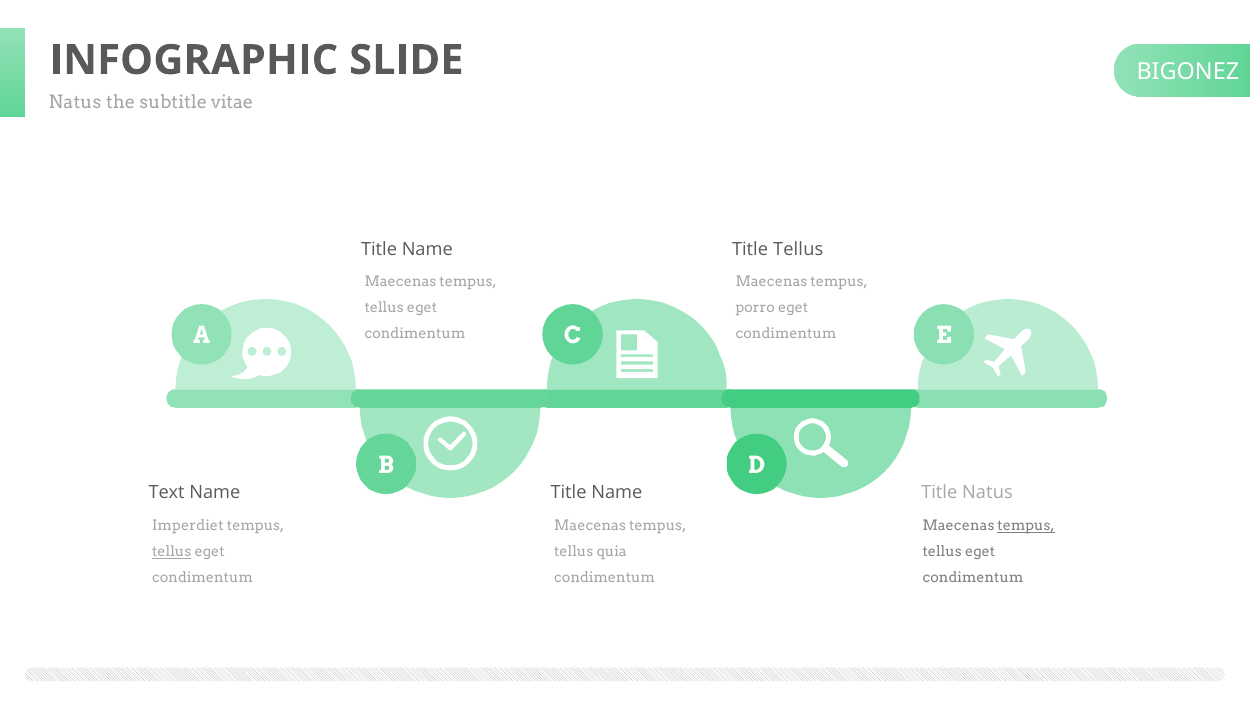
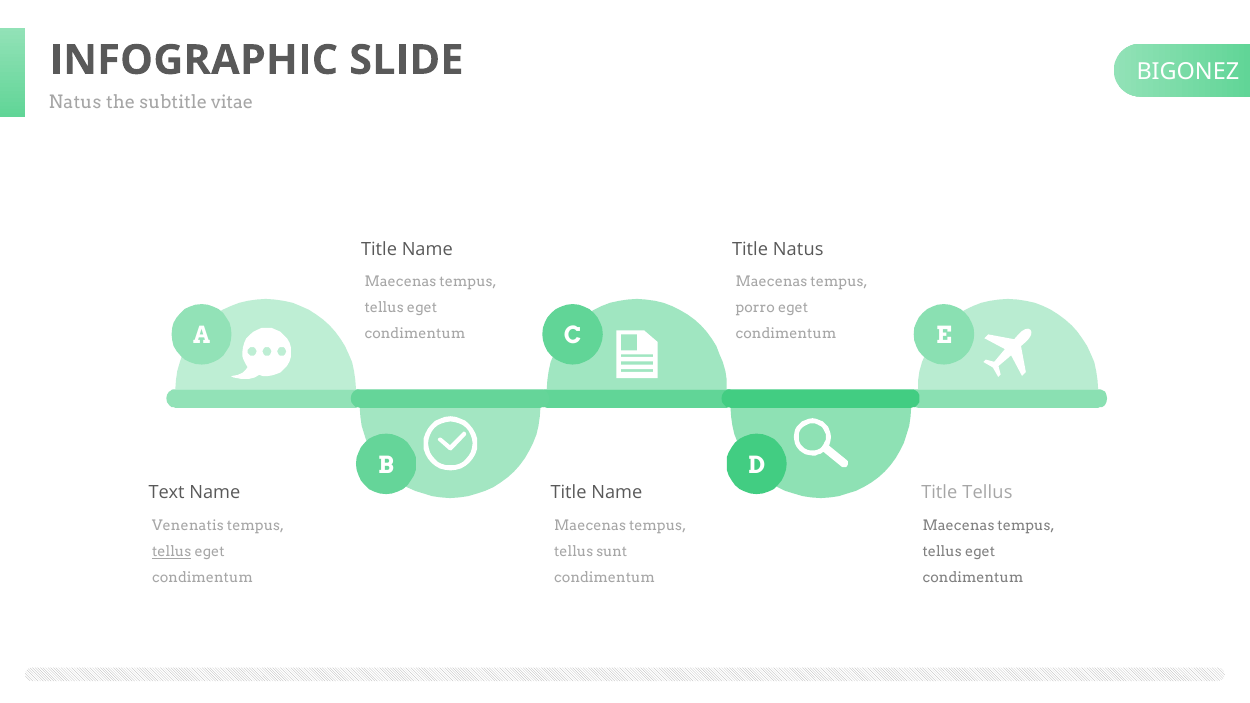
Title Tellus: Tellus -> Natus
Title Natus: Natus -> Tellus
Imperdiet: Imperdiet -> Venenatis
tempus at (1026, 526) underline: present -> none
quia: quia -> sunt
